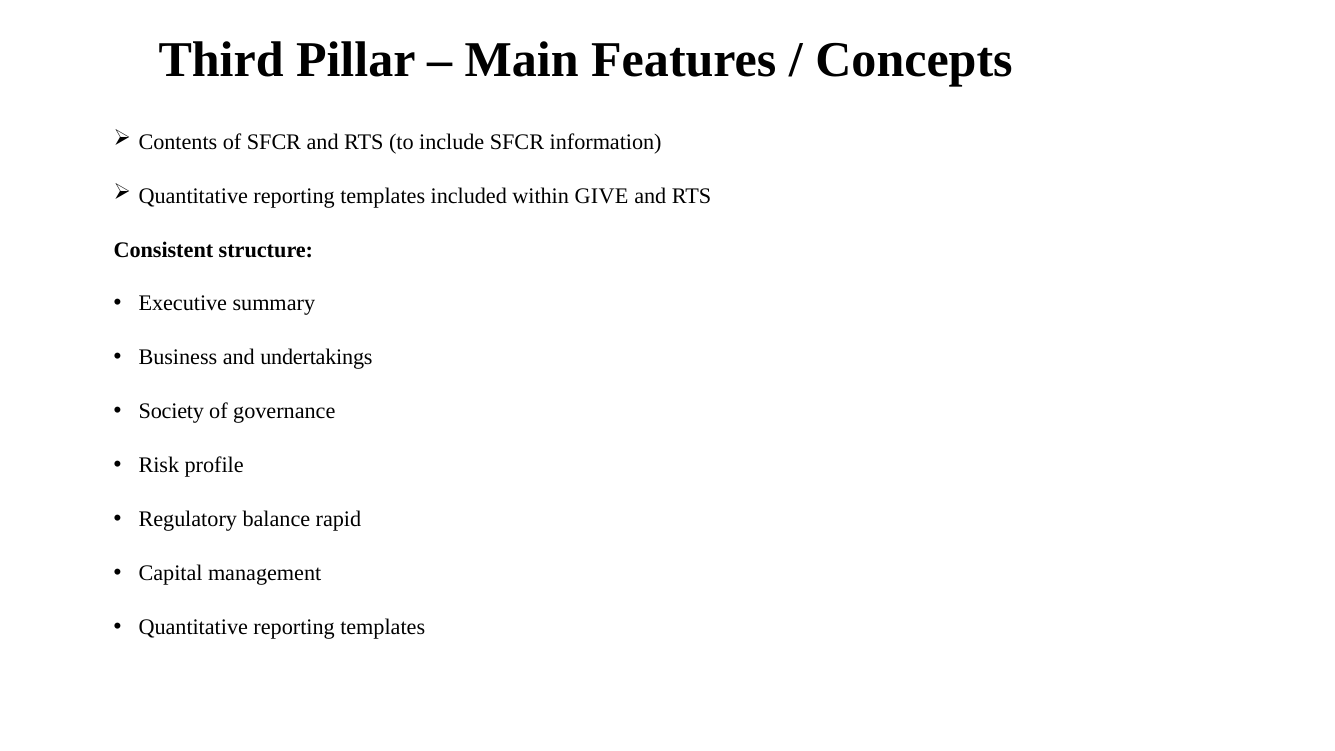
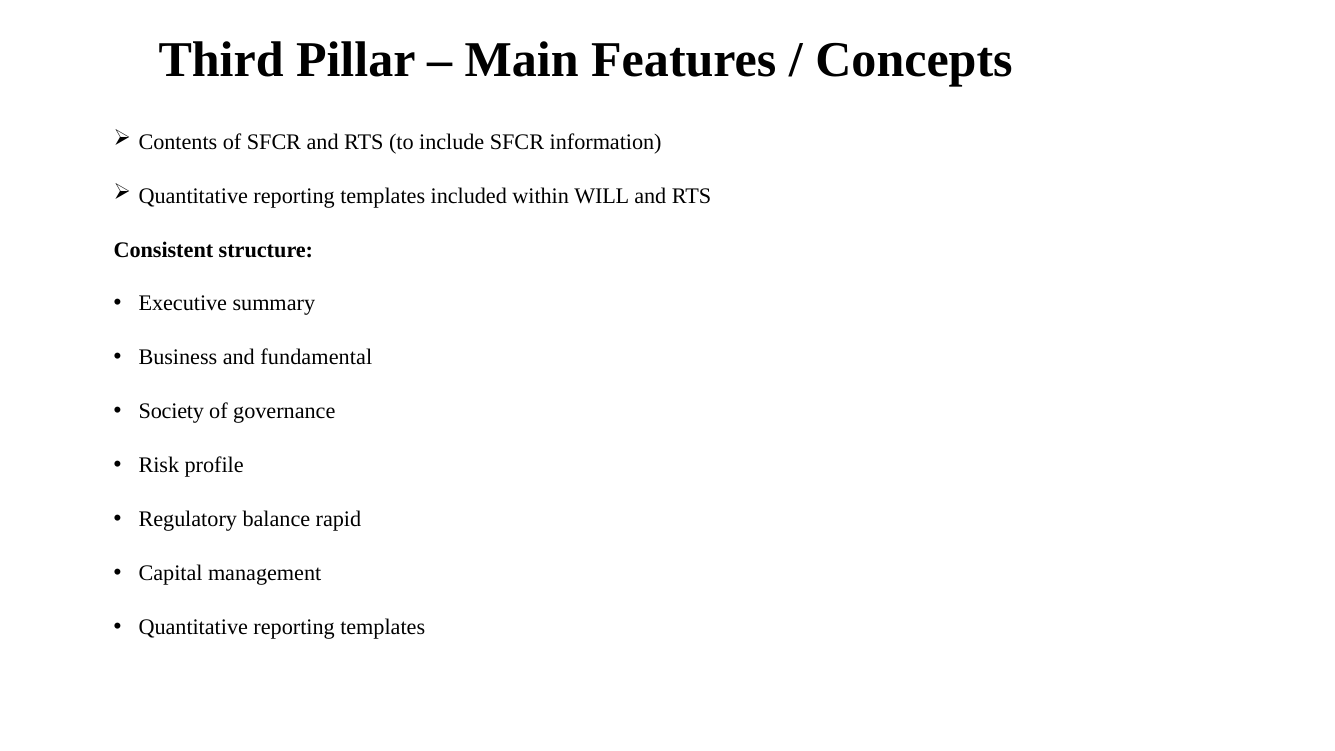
GIVE: GIVE -> WILL
undertakings: undertakings -> fundamental
